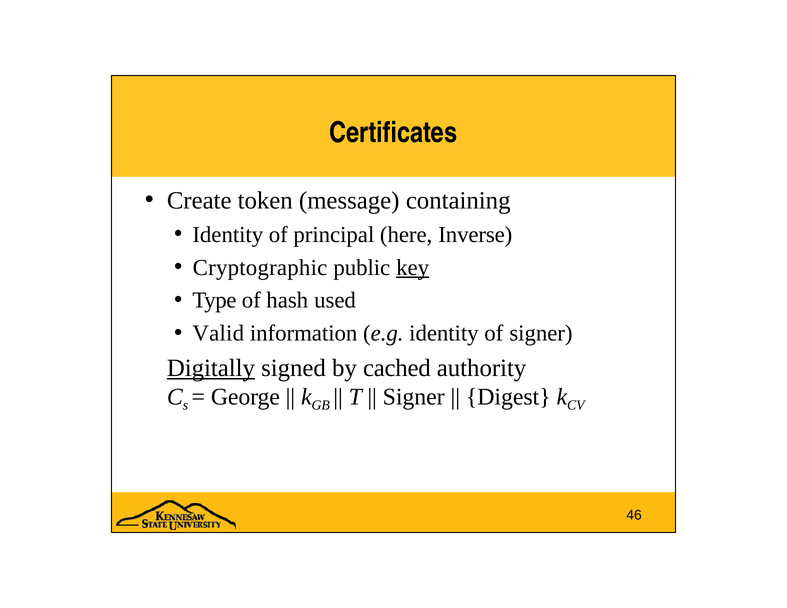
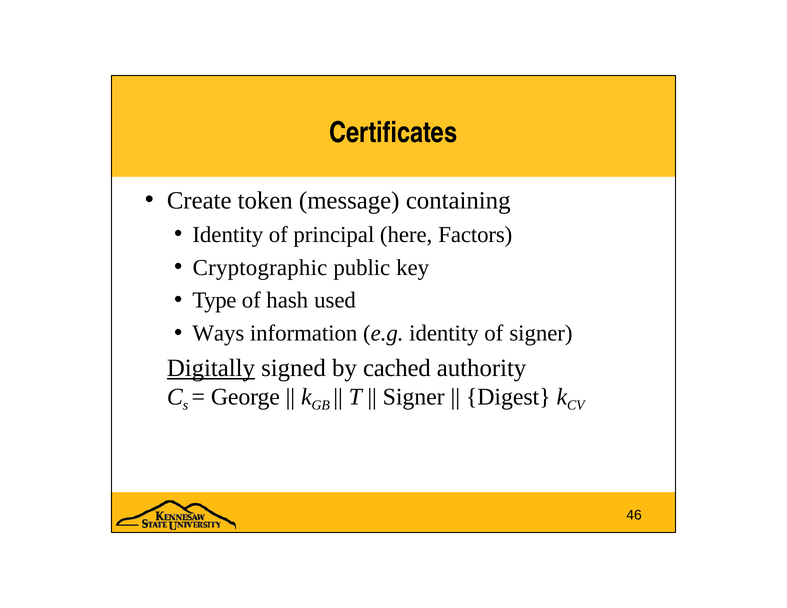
Inverse: Inverse -> Factors
key underline: present -> none
Valid: Valid -> Ways
